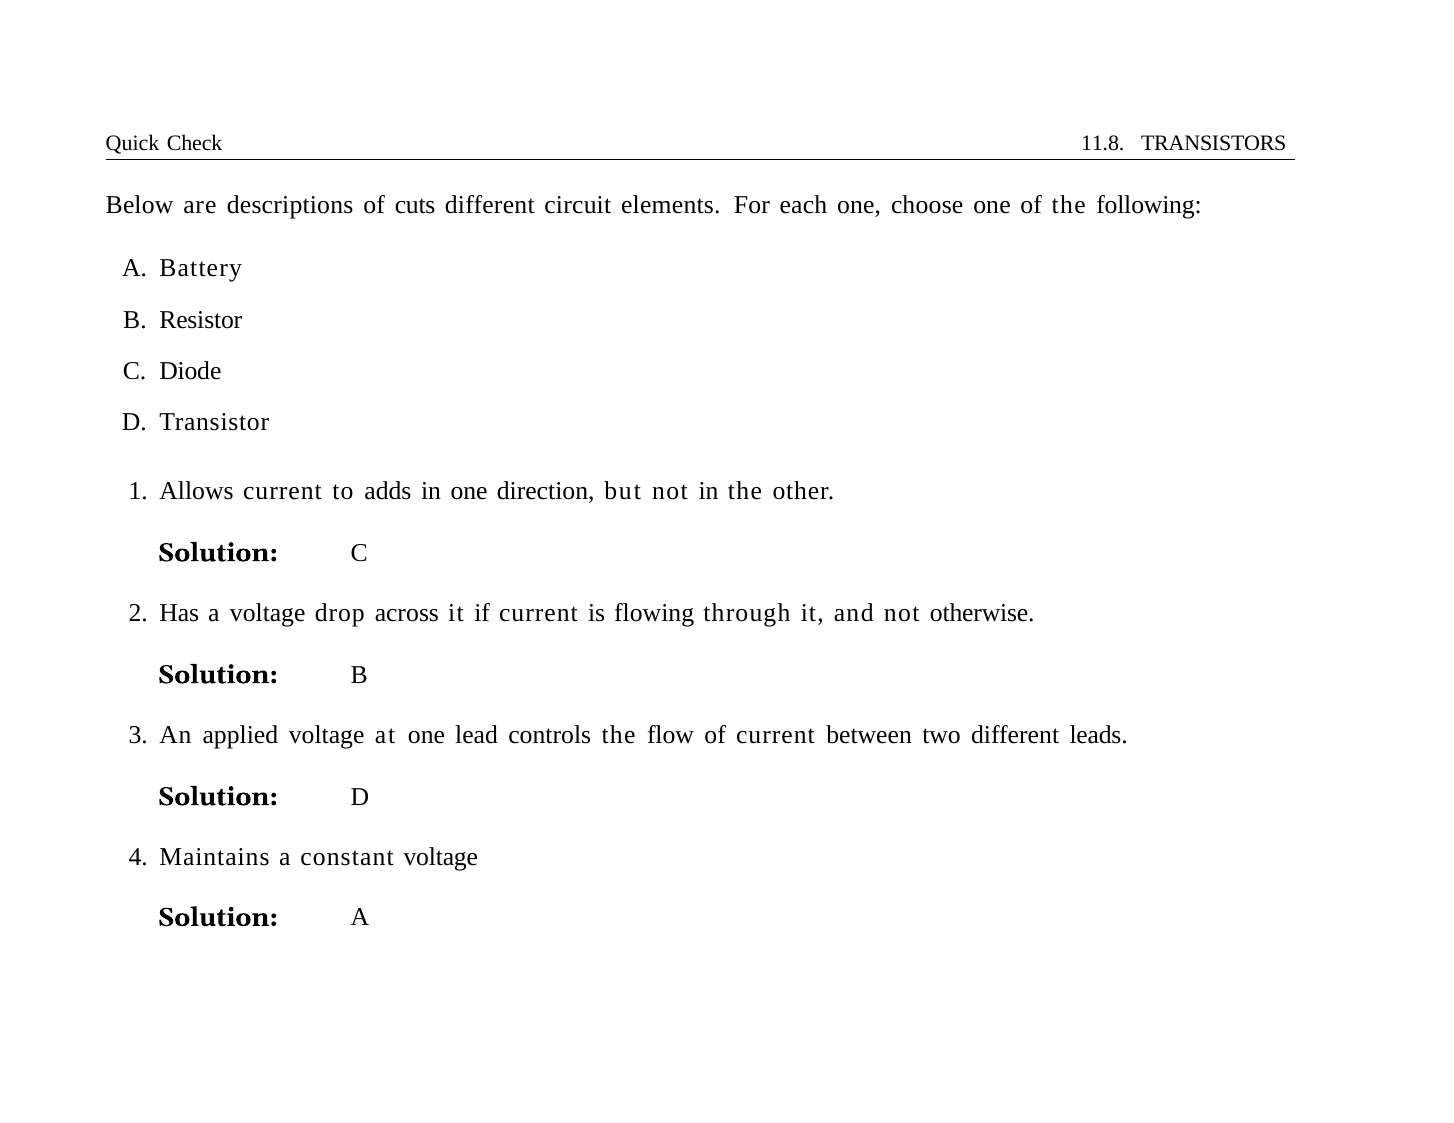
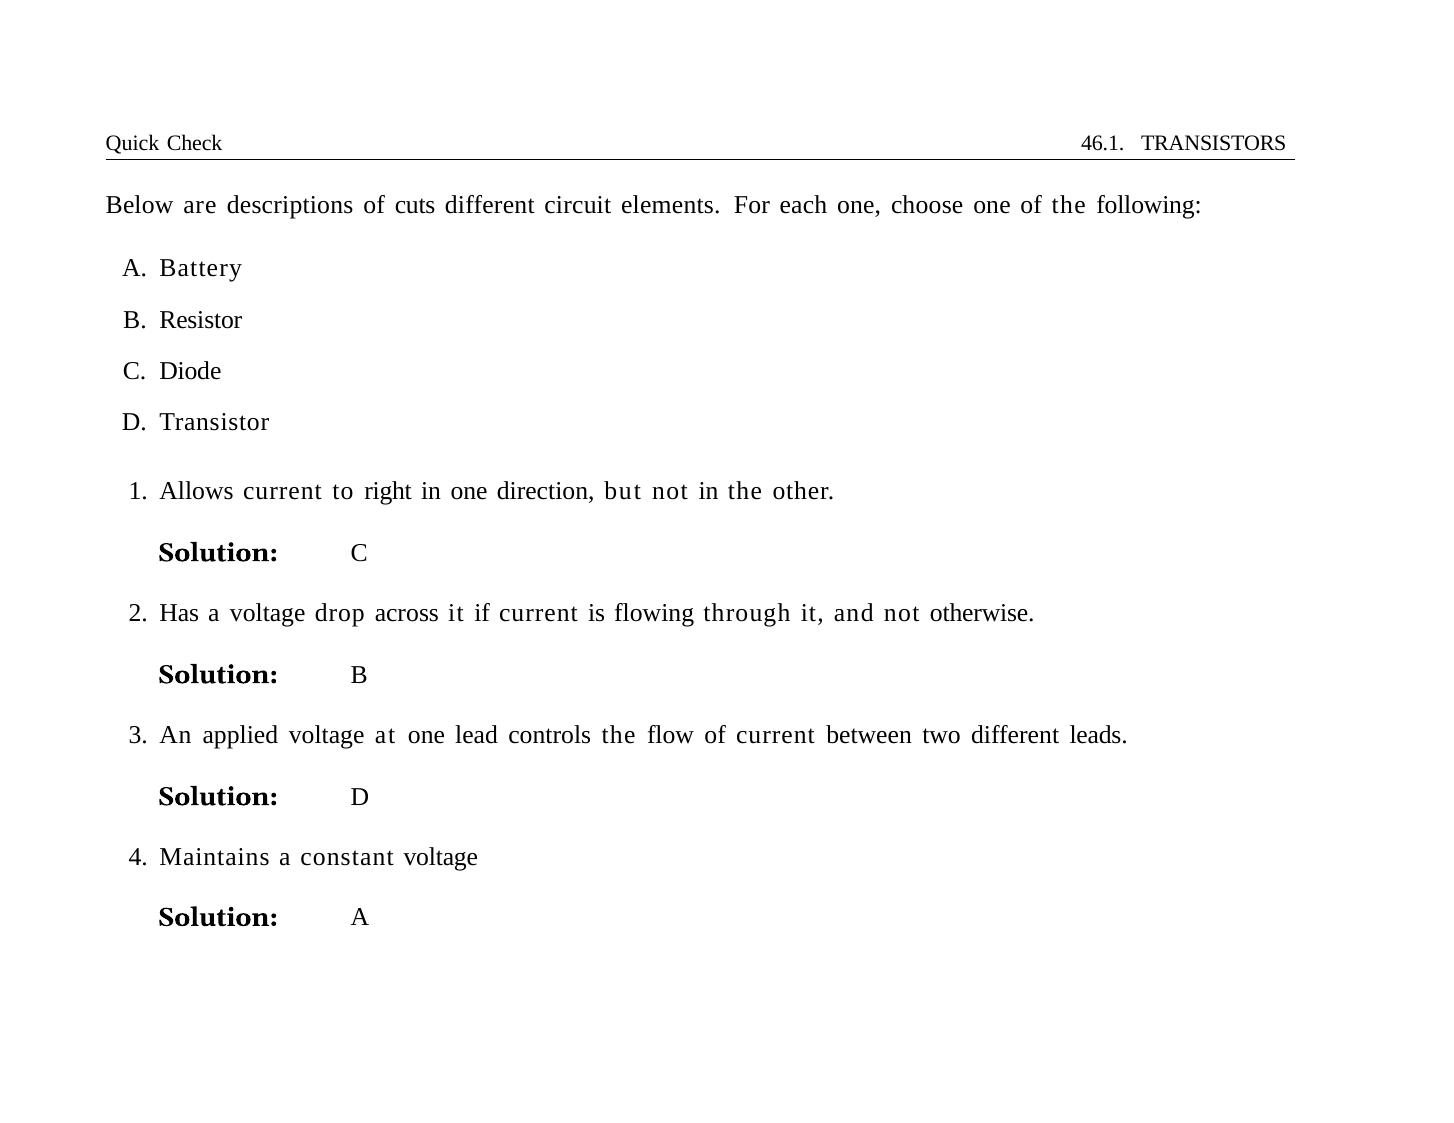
11.8: 11.8 -> 46.1
adds: adds -> right
